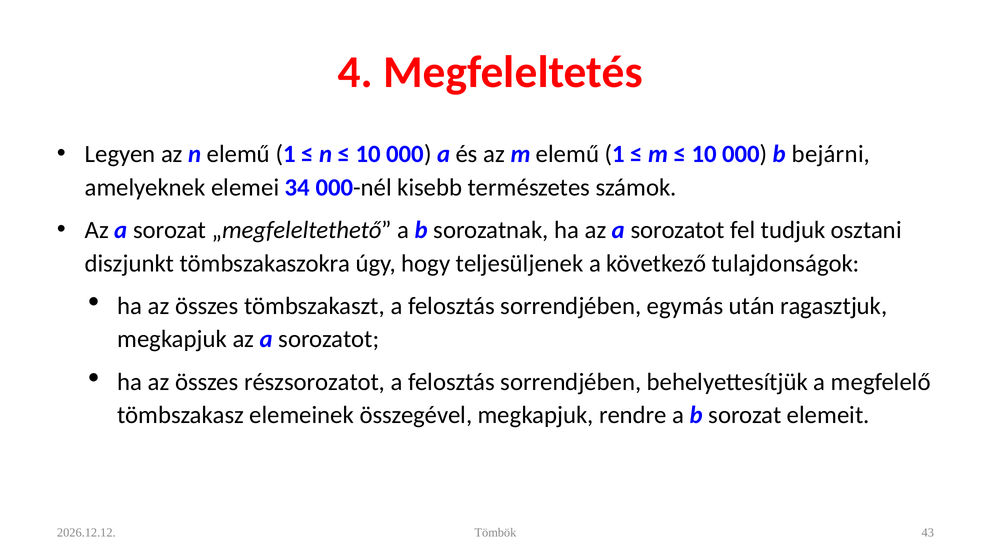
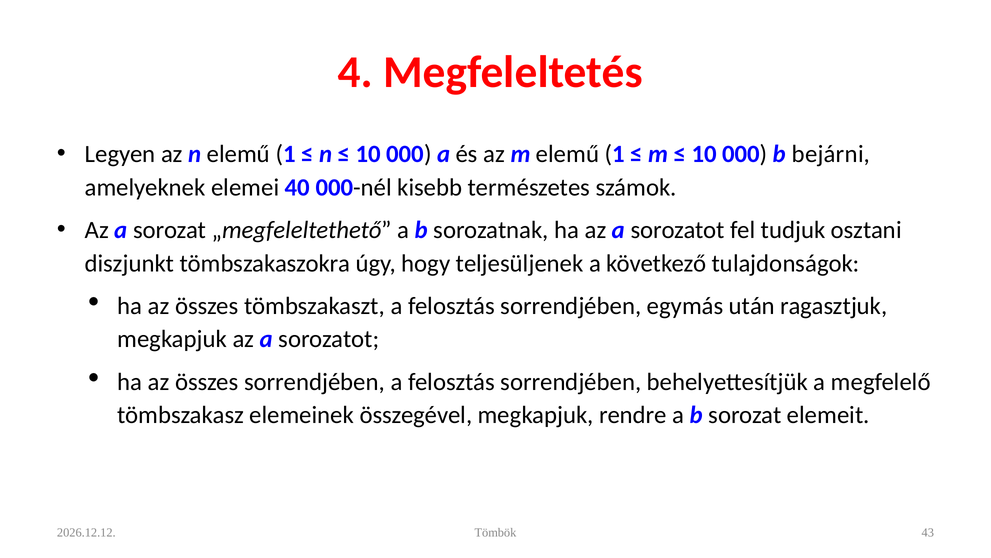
34: 34 -> 40
összes részsorozatot: részsorozatot -> sorrendjében
